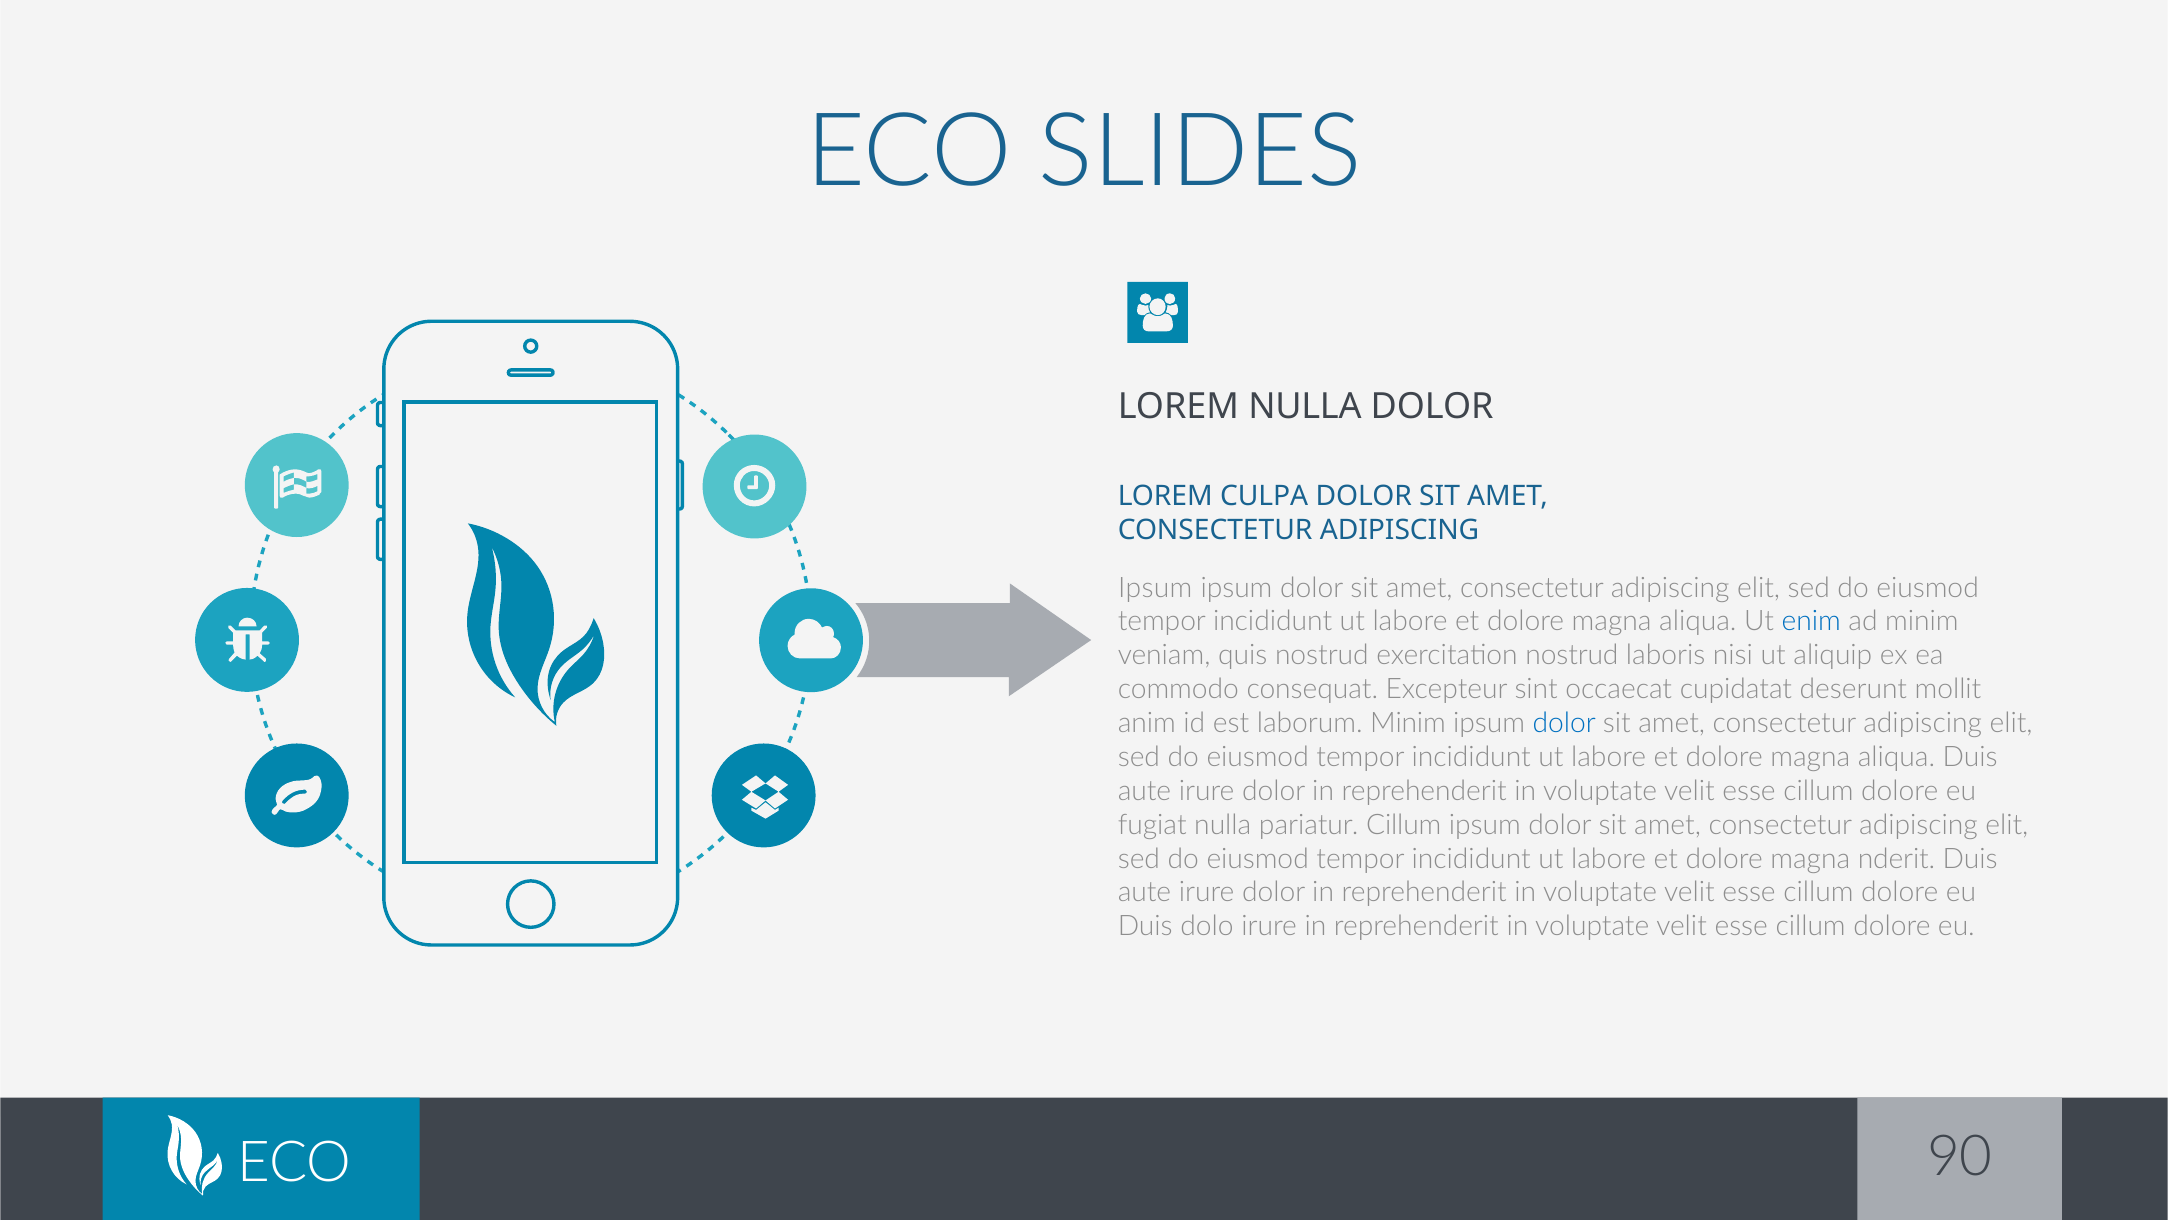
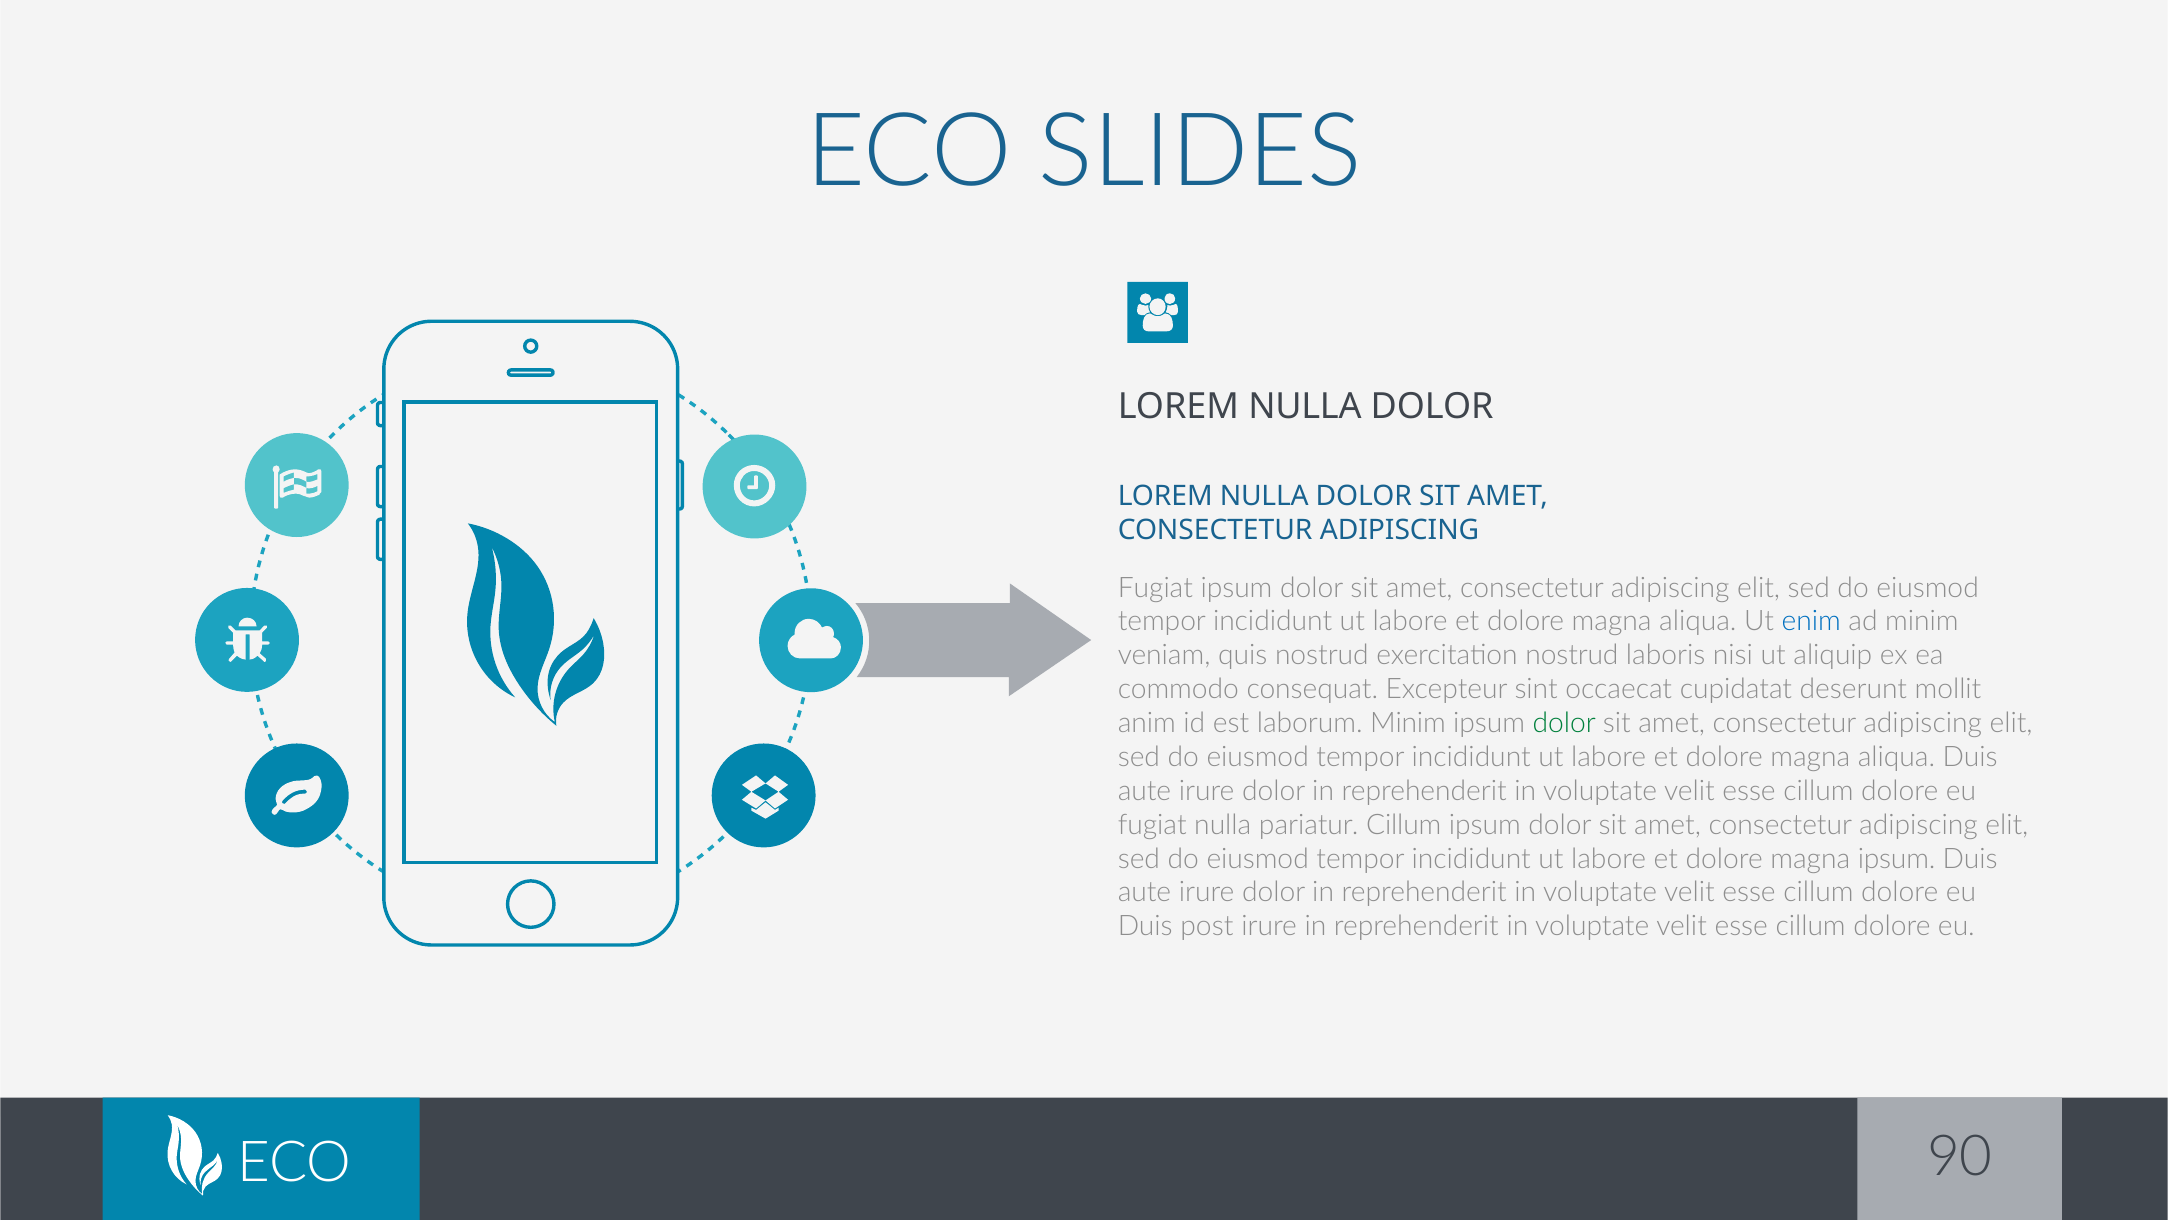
CULPA at (1264, 496): CULPA -> NULLA
Ipsum at (1155, 587): Ipsum -> Fugiat
dolor at (1564, 723) colour: blue -> green
magna nderit: nderit -> ipsum
dolo: dolo -> post
